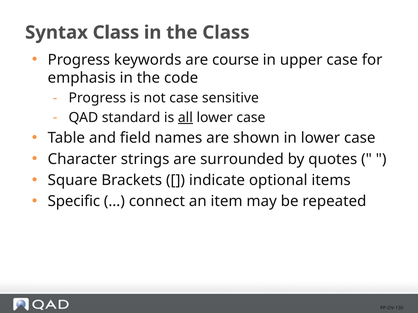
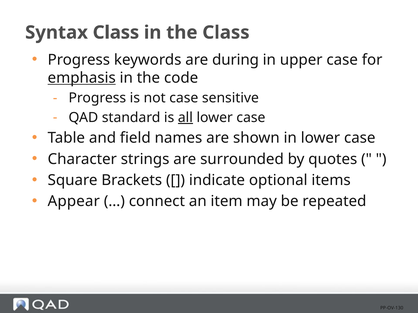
course: course -> during
emphasis underline: none -> present
Specific: Specific -> Appear
